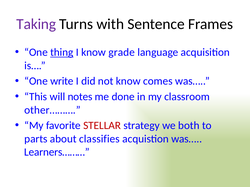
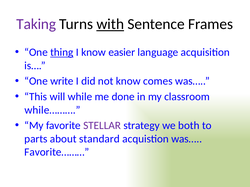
with underline: none -> present
grade: grade -> easier
notes: notes -> while
other………: other……… -> while………
STELLAR colour: red -> purple
classifies: classifies -> standard
Learners………: Learners……… -> Favorite………
